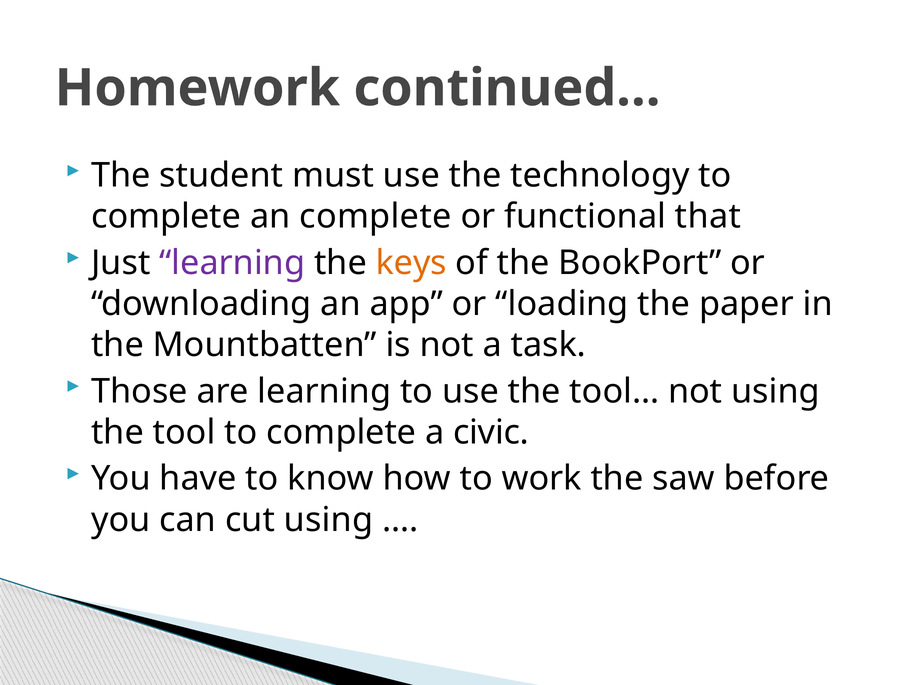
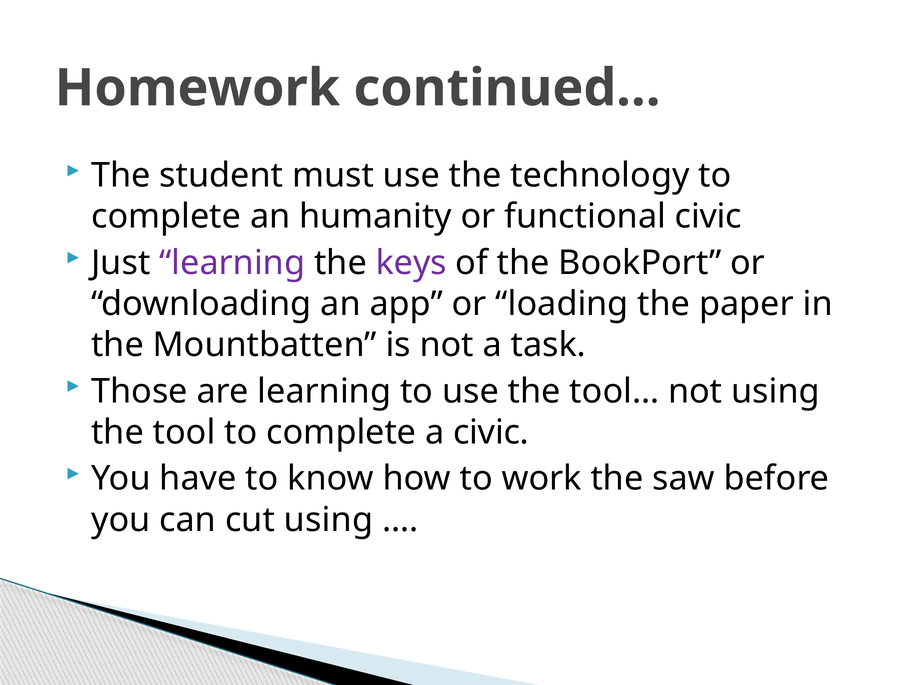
an complete: complete -> humanity
functional that: that -> civic
keys colour: orange -> purple
